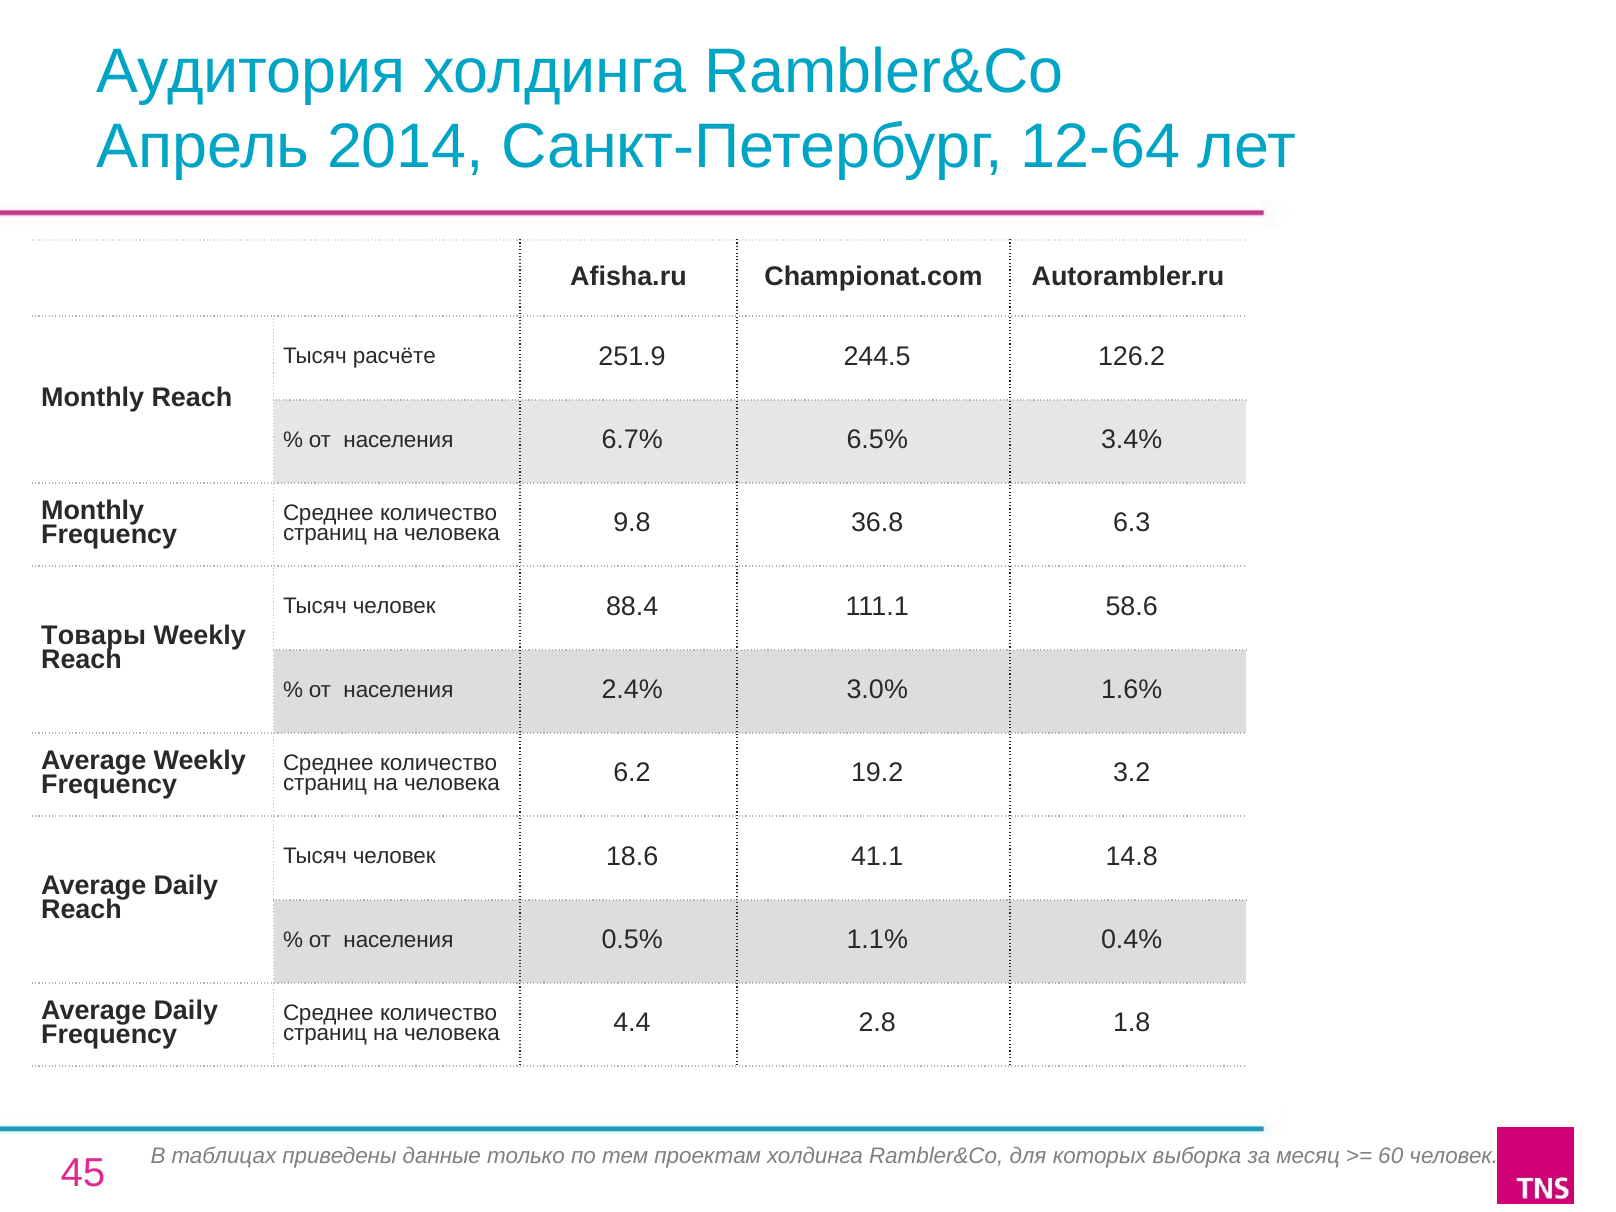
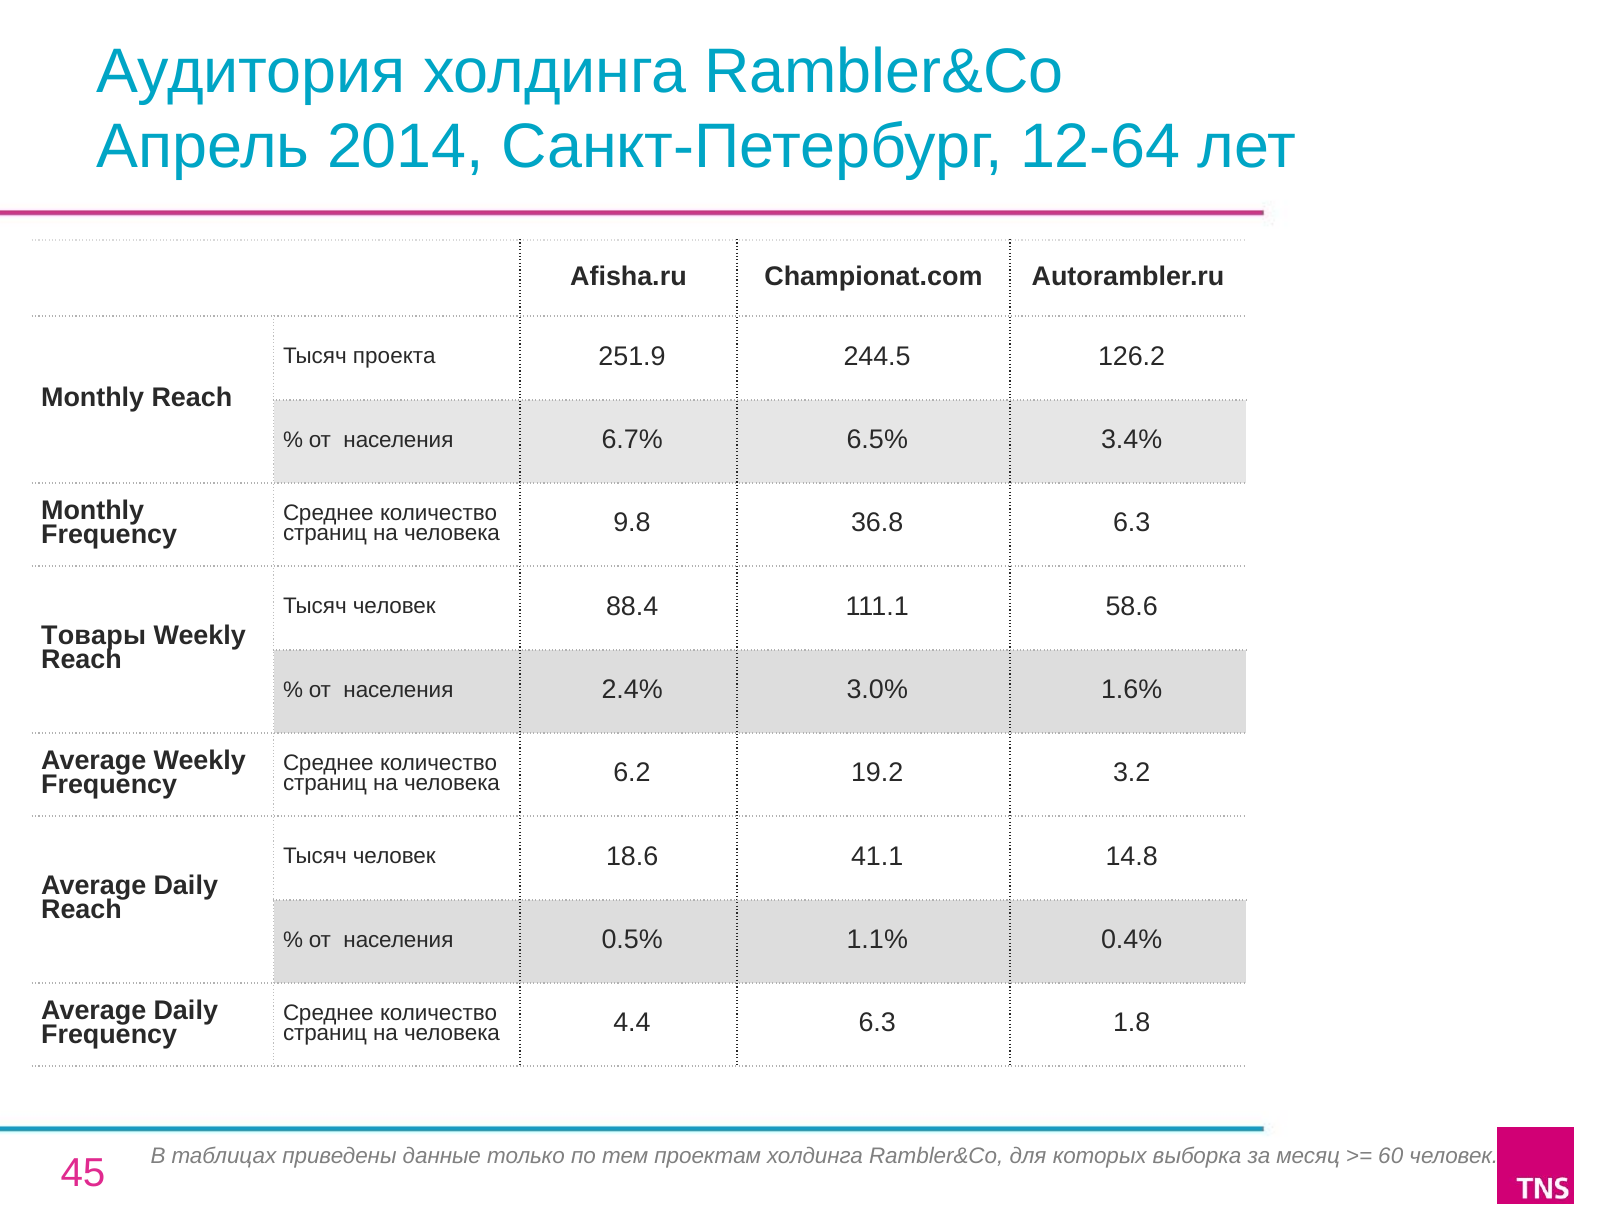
расчёте: расчёте -> проекта
4.4 2.8: 2.8 -> 6.3
